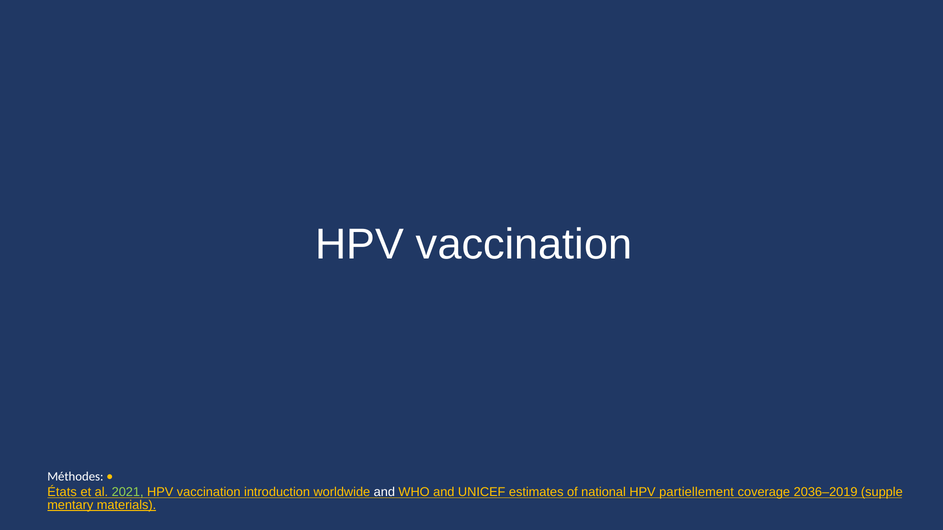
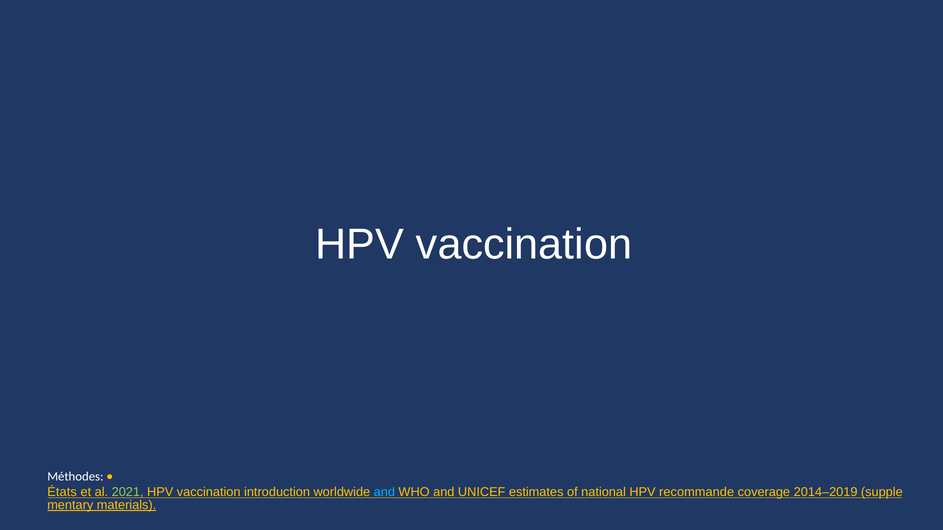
and at (384, 492) colour: white -> light blue
partiellement: partiellement -> recommande
2036–2019: 2036–2019 -> 2014–2019
